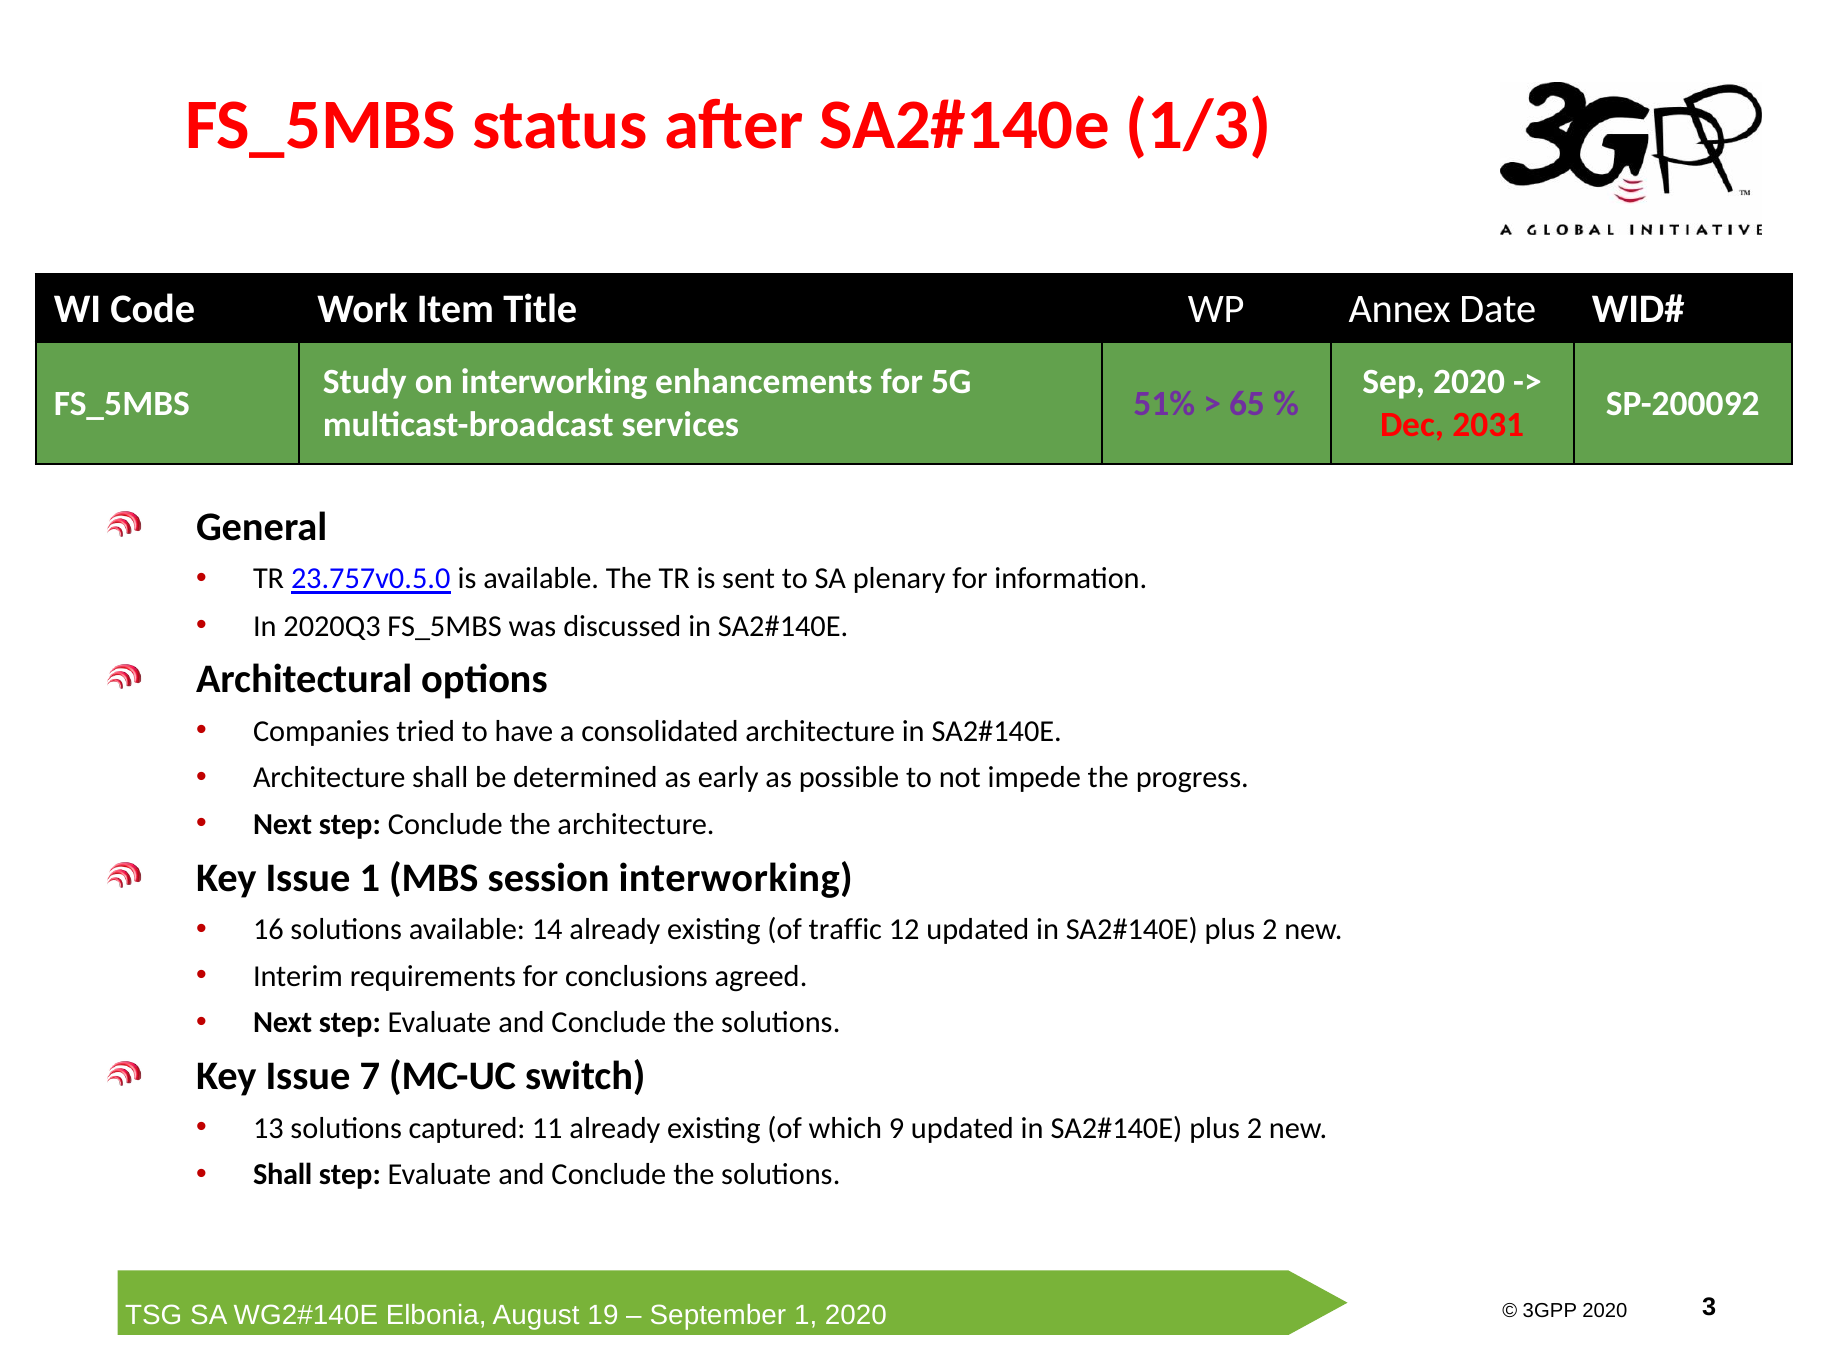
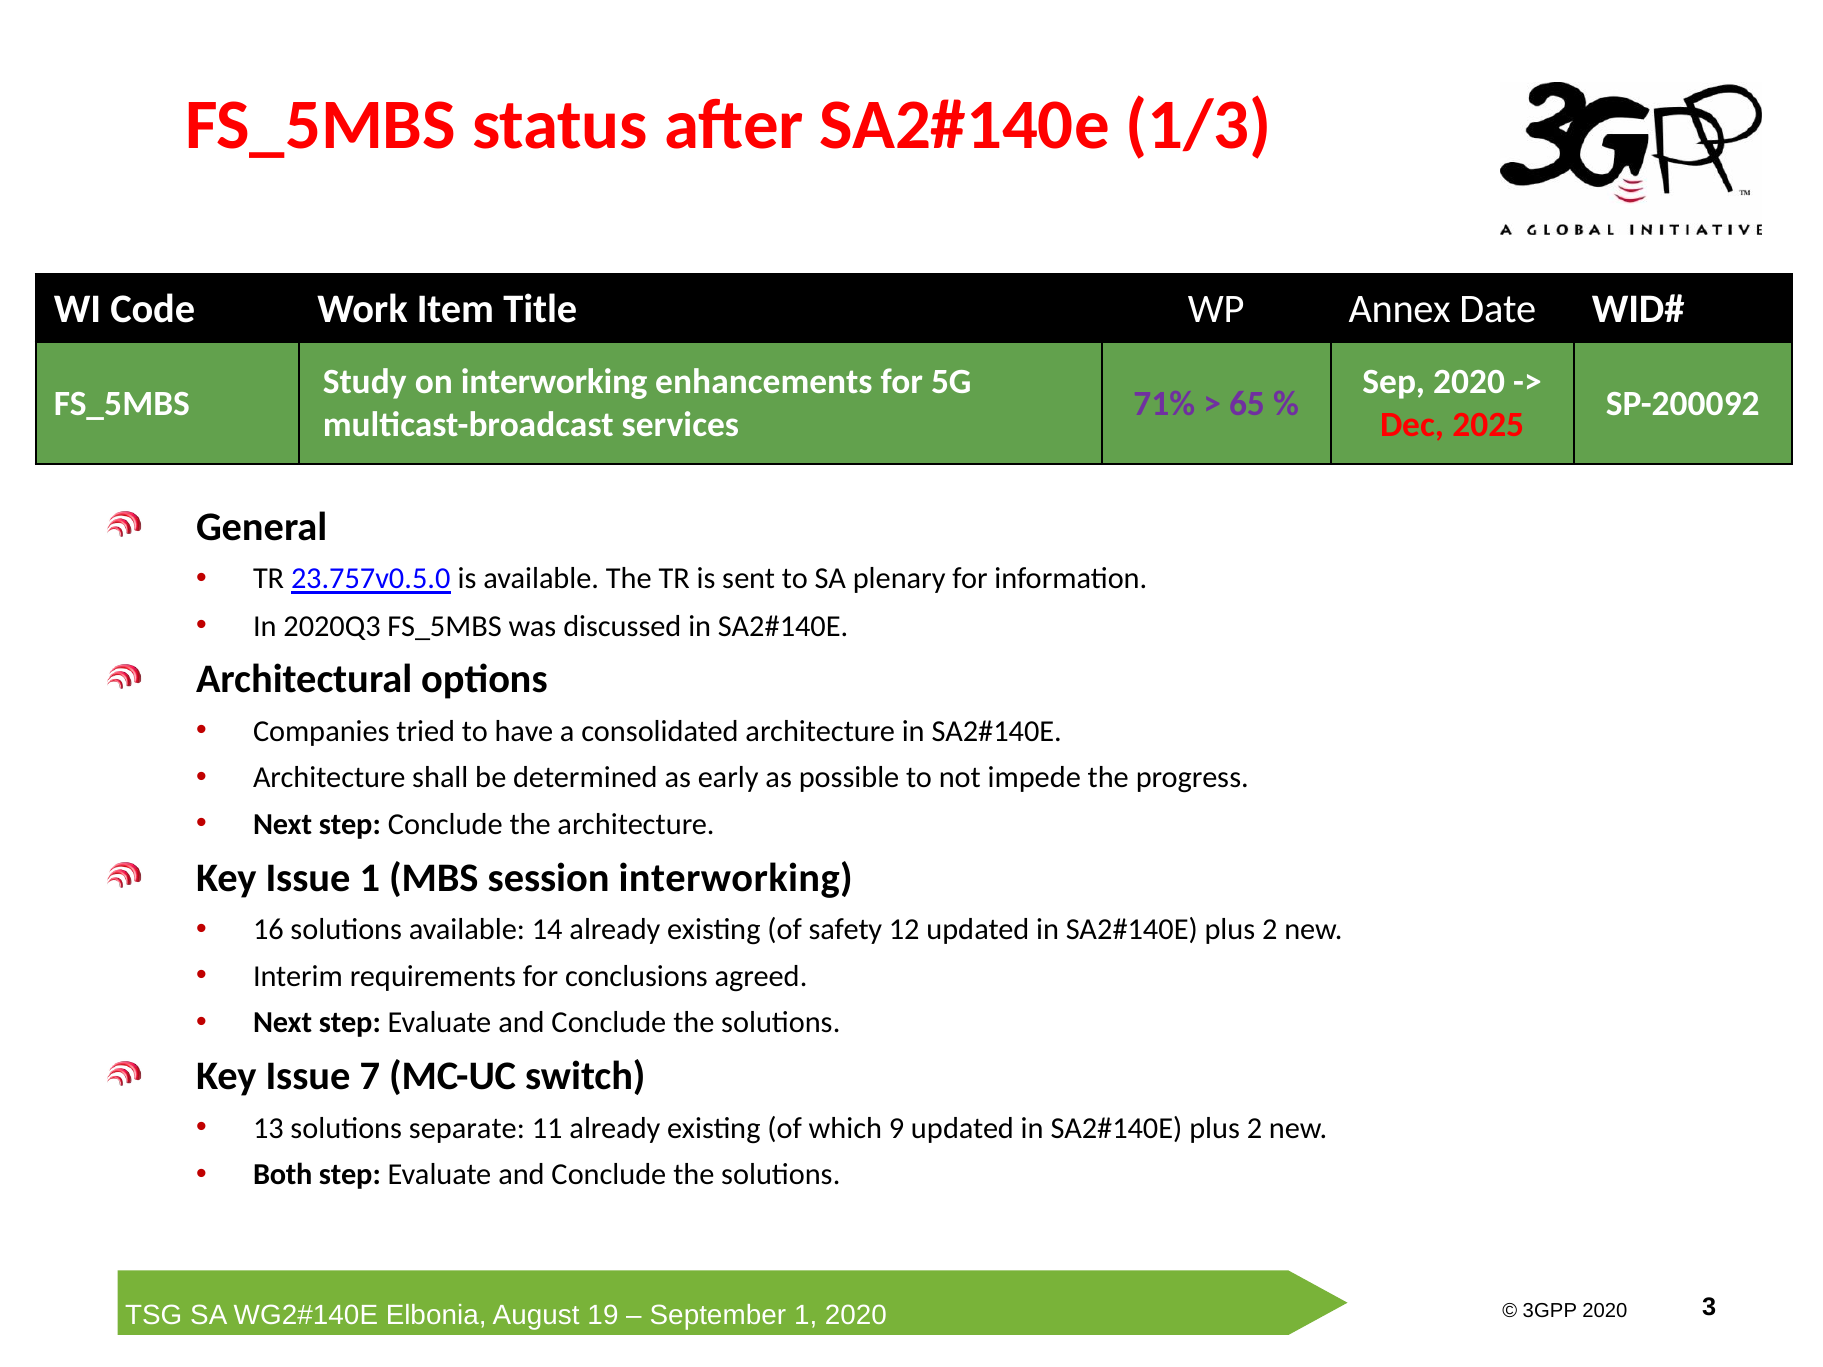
51%: 51% -> 71%
2031: 2031 -> 2025
traffic: traffic -> safety
captured: captured -> separate
Shall at (283, 1175): Shall -> Both
